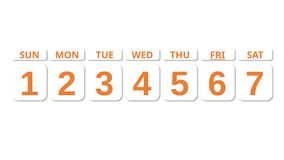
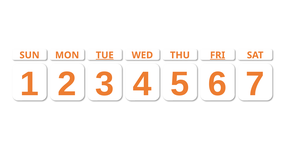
TUE underline: none -> present
